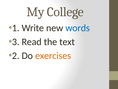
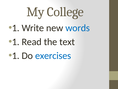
3 at (16, 42): 3 -> 1
2 at (16, 55): 2 -> 1
exercises colour: orange -> blue
